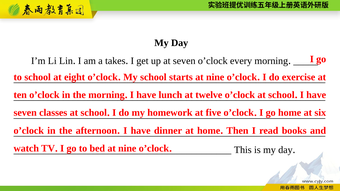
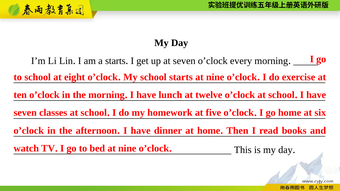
a takes: takes -> starts
